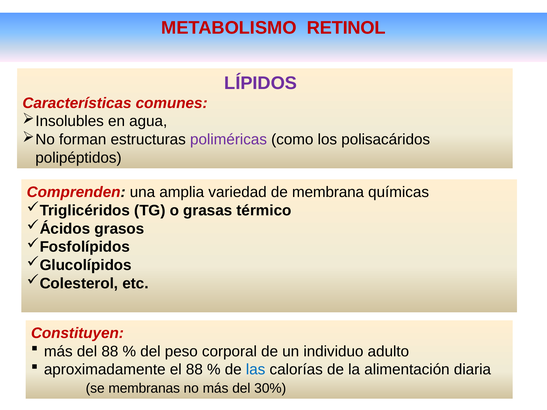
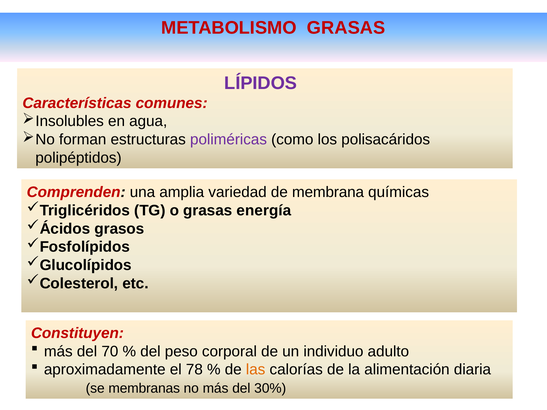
METABOLISMO RETINOL: RETINOL -> GRASAS
térmico: térmico -> energía
del 88: 88 -> 70
el 88: 88 -> 78
las colour: blue -> orange
